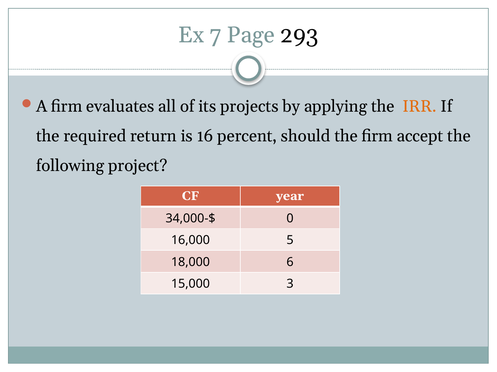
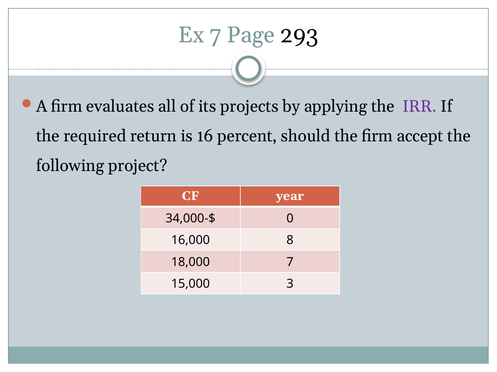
IRR colour: orange -> purple
5: 5 -> 8
18,000 6: 6 -> 7
